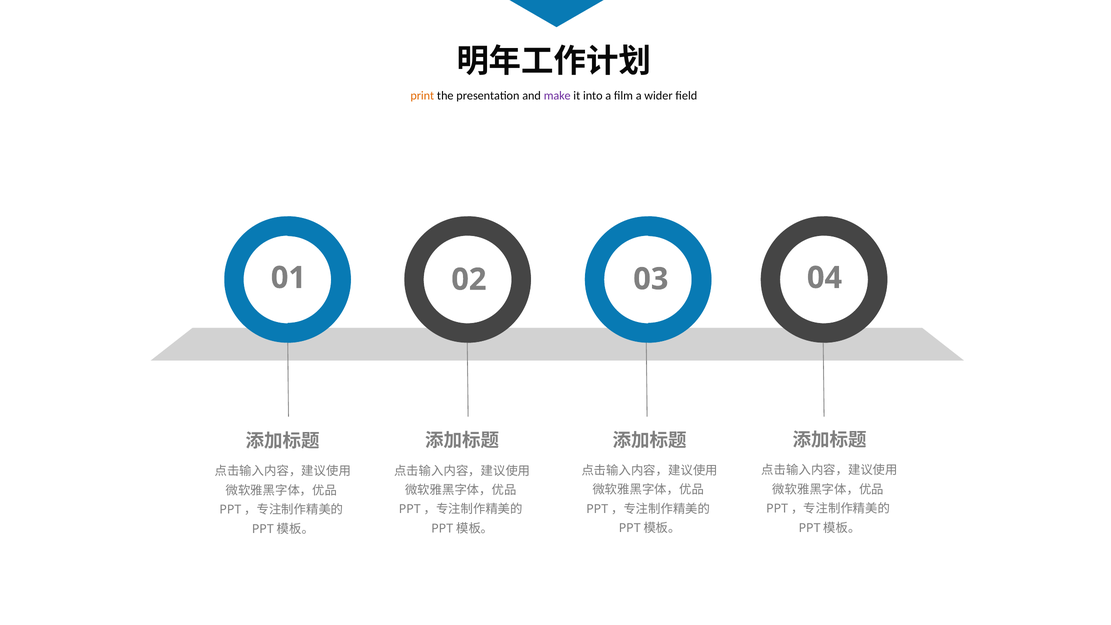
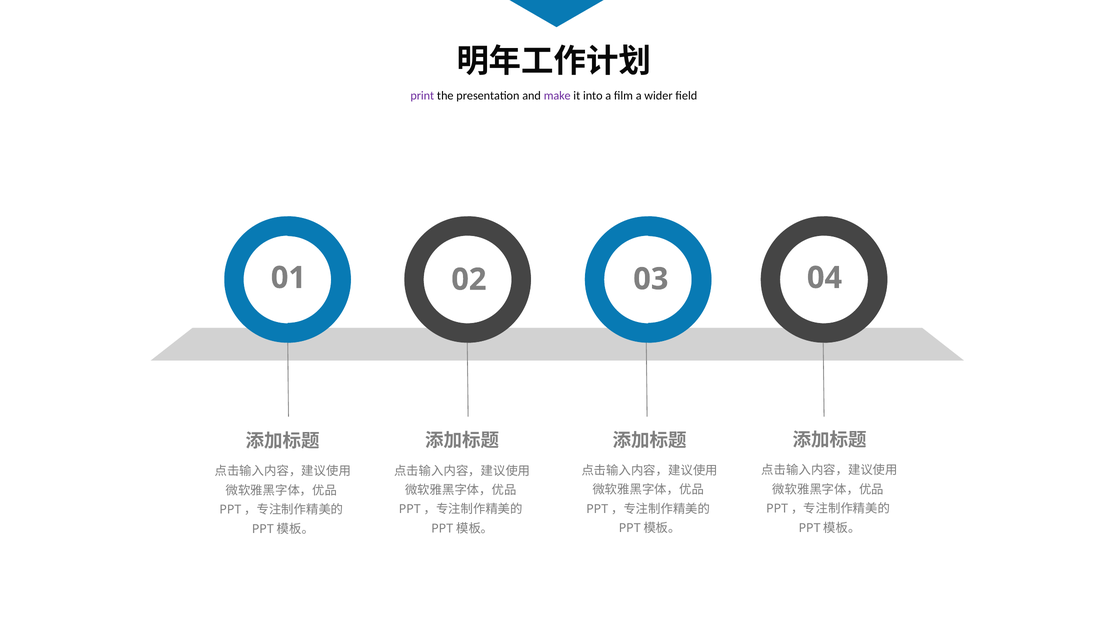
print colour: orange -> purple
